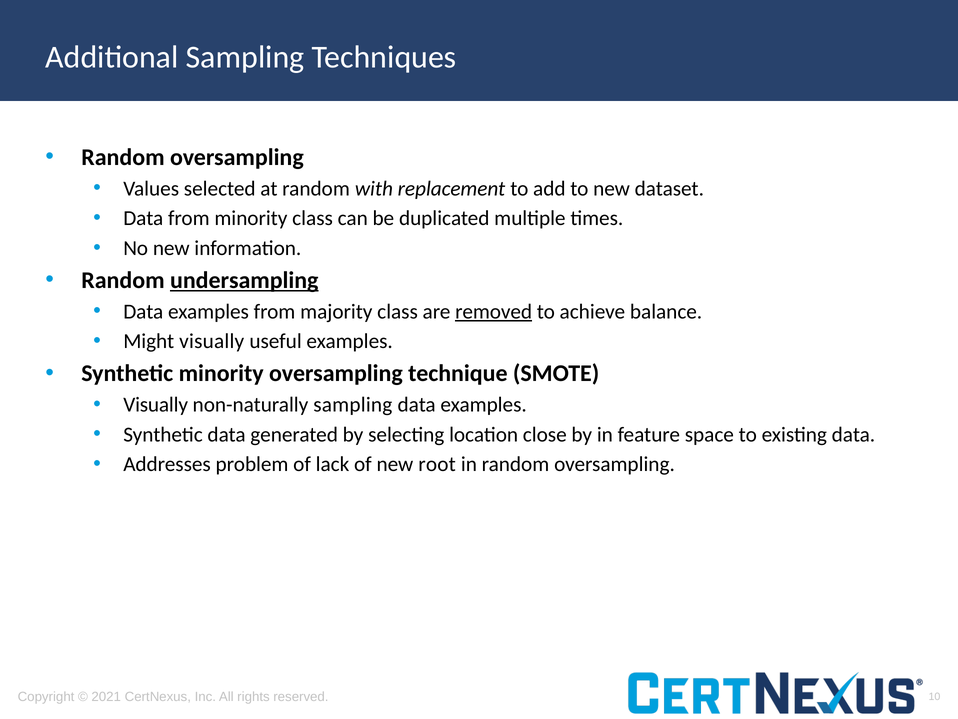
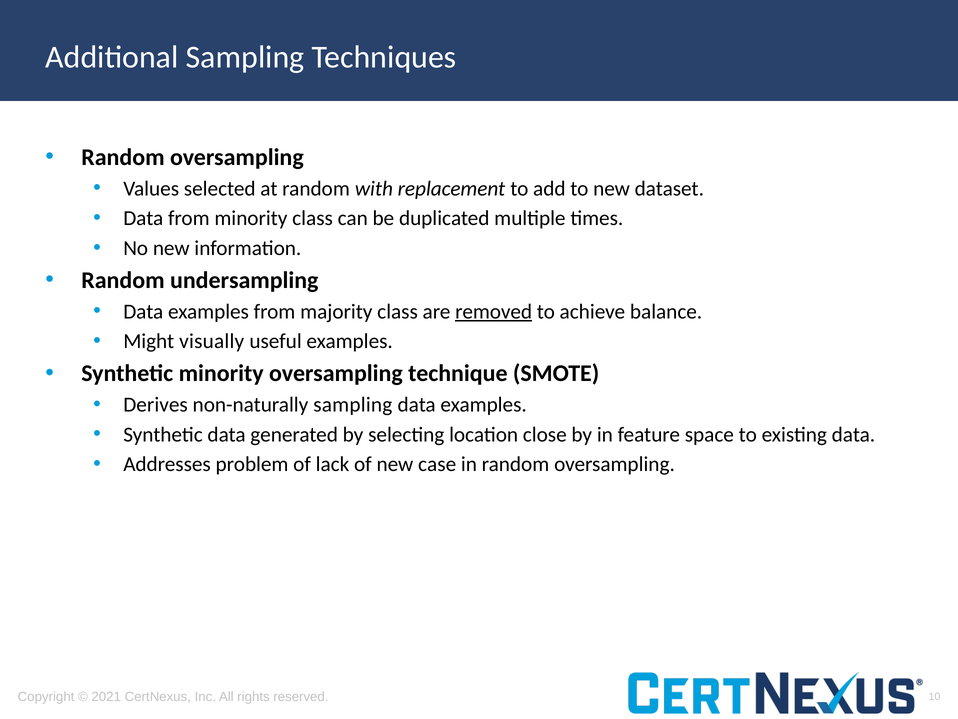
undersampling underline: present -> none
Visually at (156, 405): Visually -> Derives
root: root -> case
